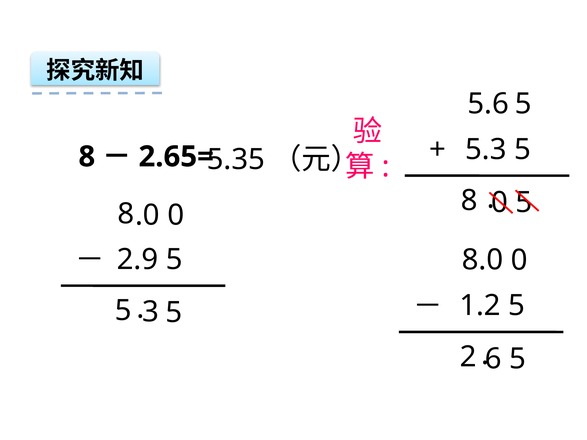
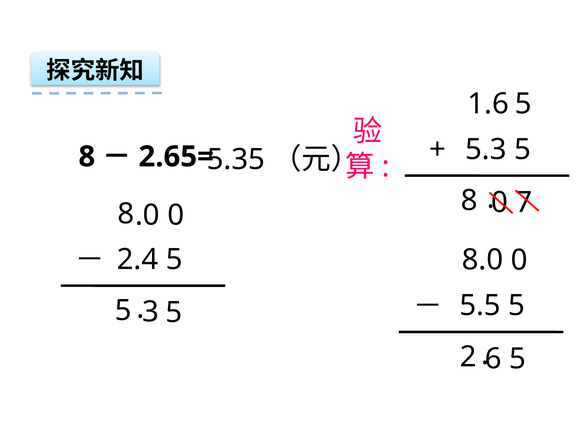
5.6: 5.6 -> 1.6
5 at (524, 202): 5 -> 7
2.9: 2.9 -> 2.4
1.2: 1.2 -> 5.5
